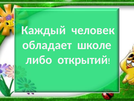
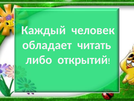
школе: школе -> читать
